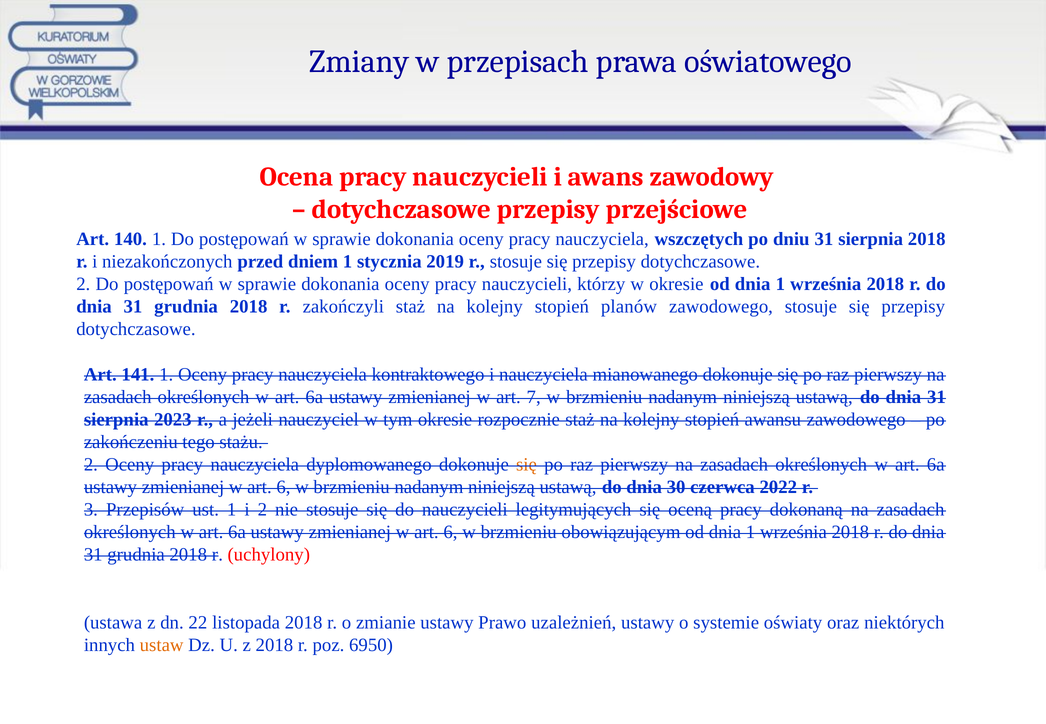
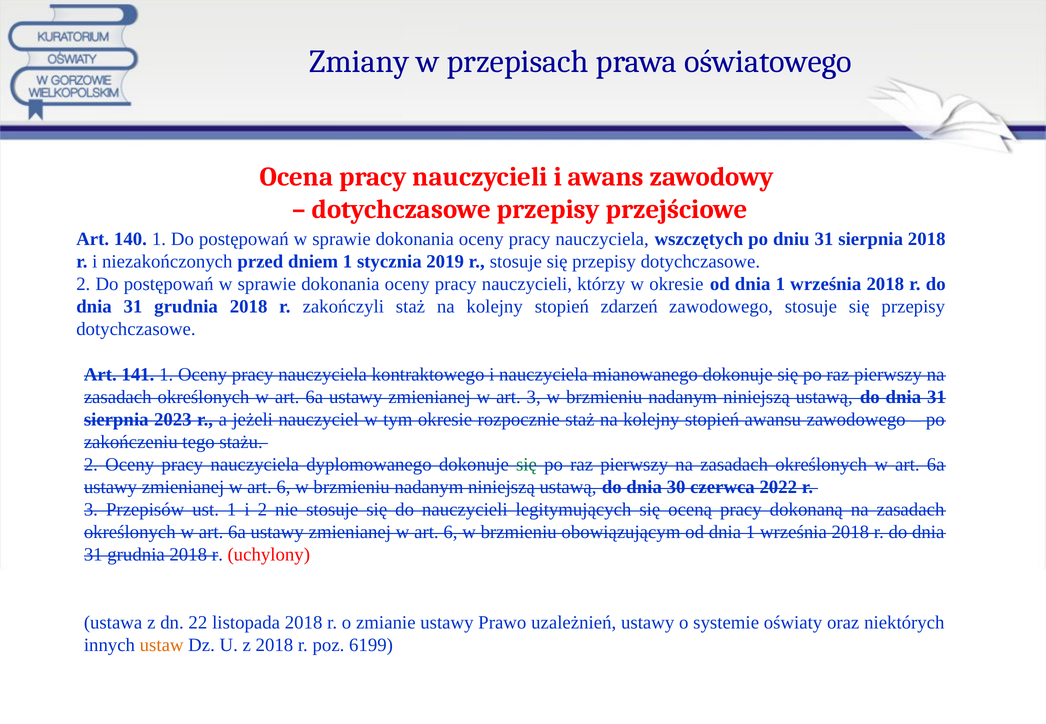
planów: planów -> zdarzeń
art 7: 7 -> 3
się at (526, 465) colour: orange -> green
6950: 6950 -> 6199
